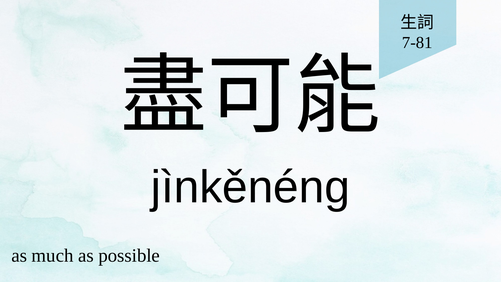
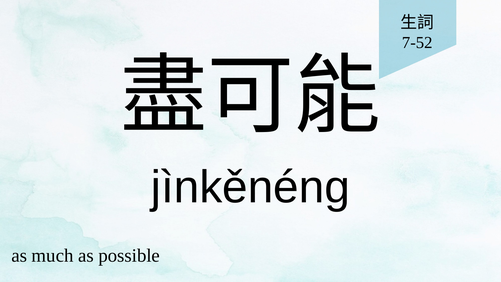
7-81: 7-81 -> 7-52
